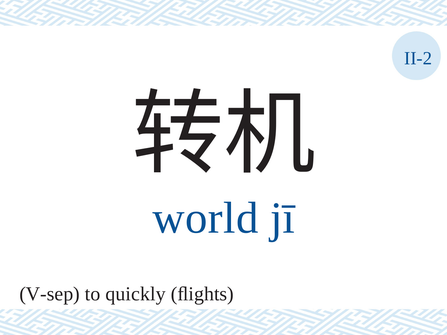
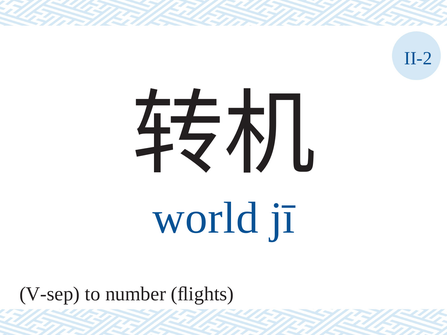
quickly: quickly -> number
